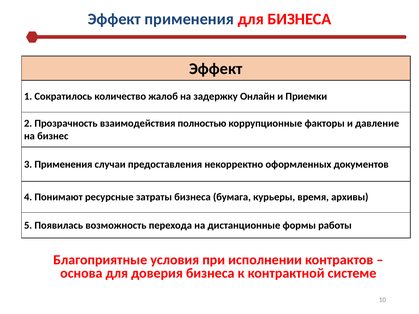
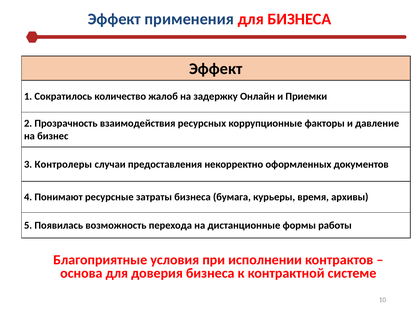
полностью: полностью -> ресурсных
3 Применения: Применения -> Контролеры
